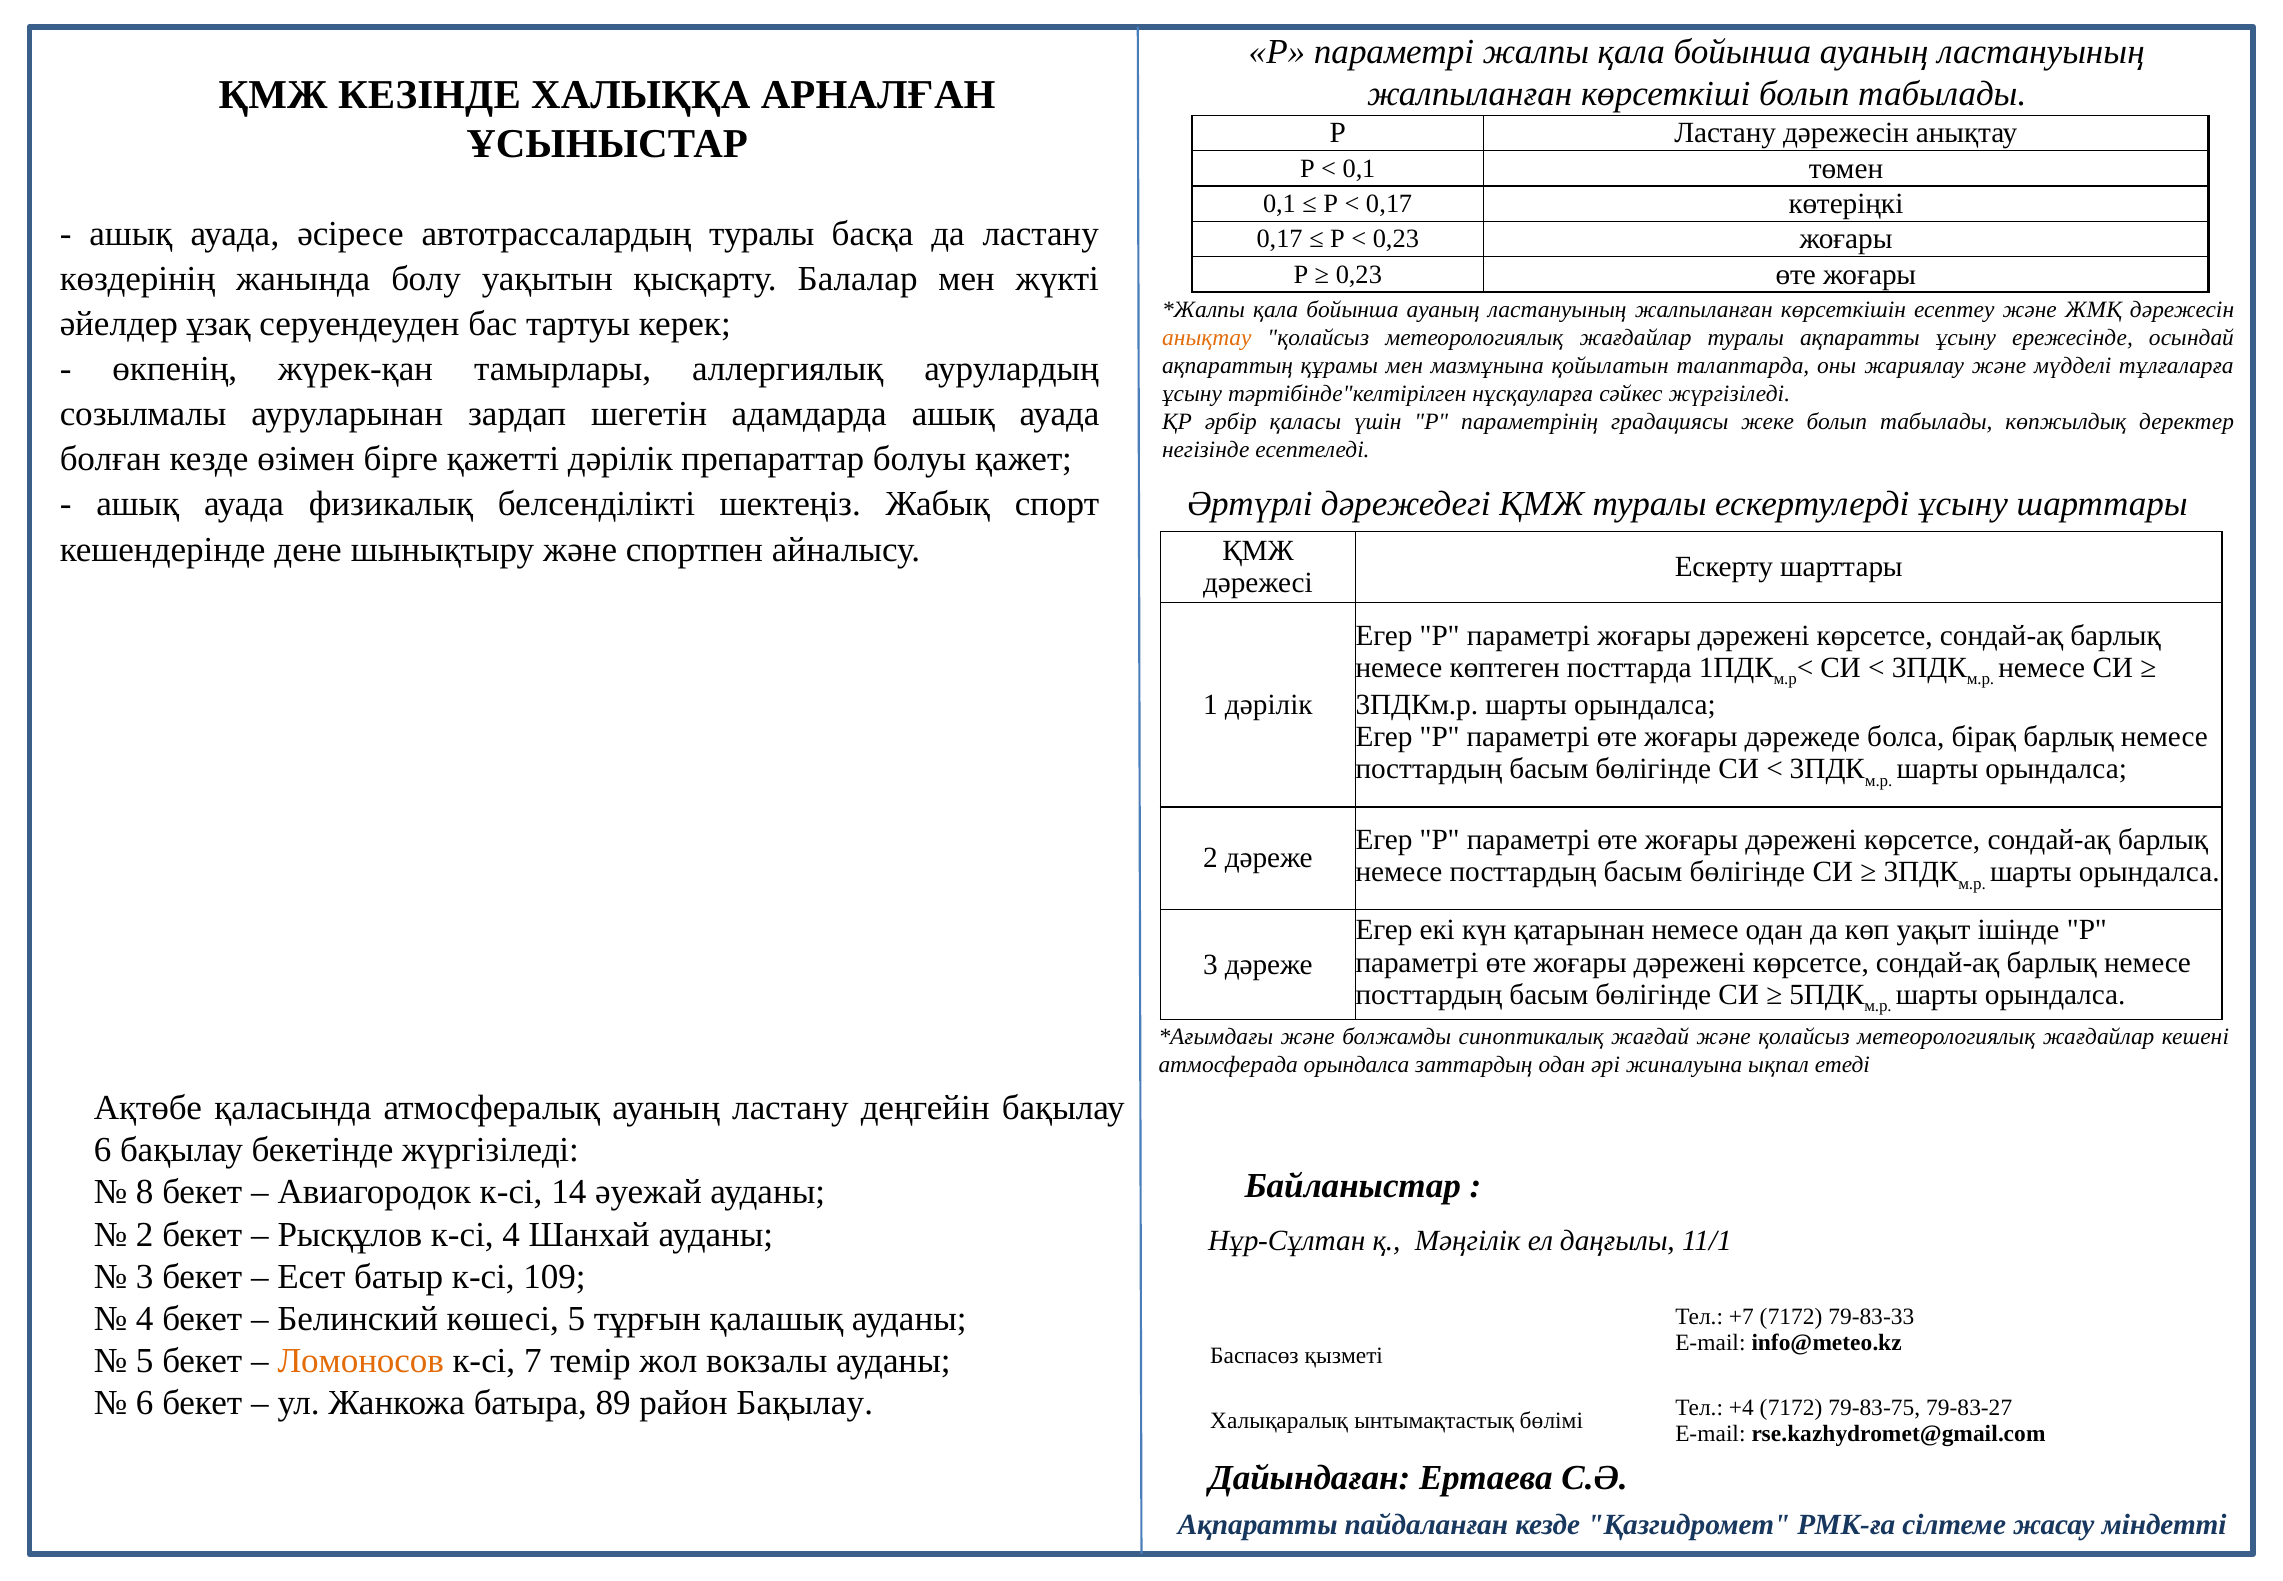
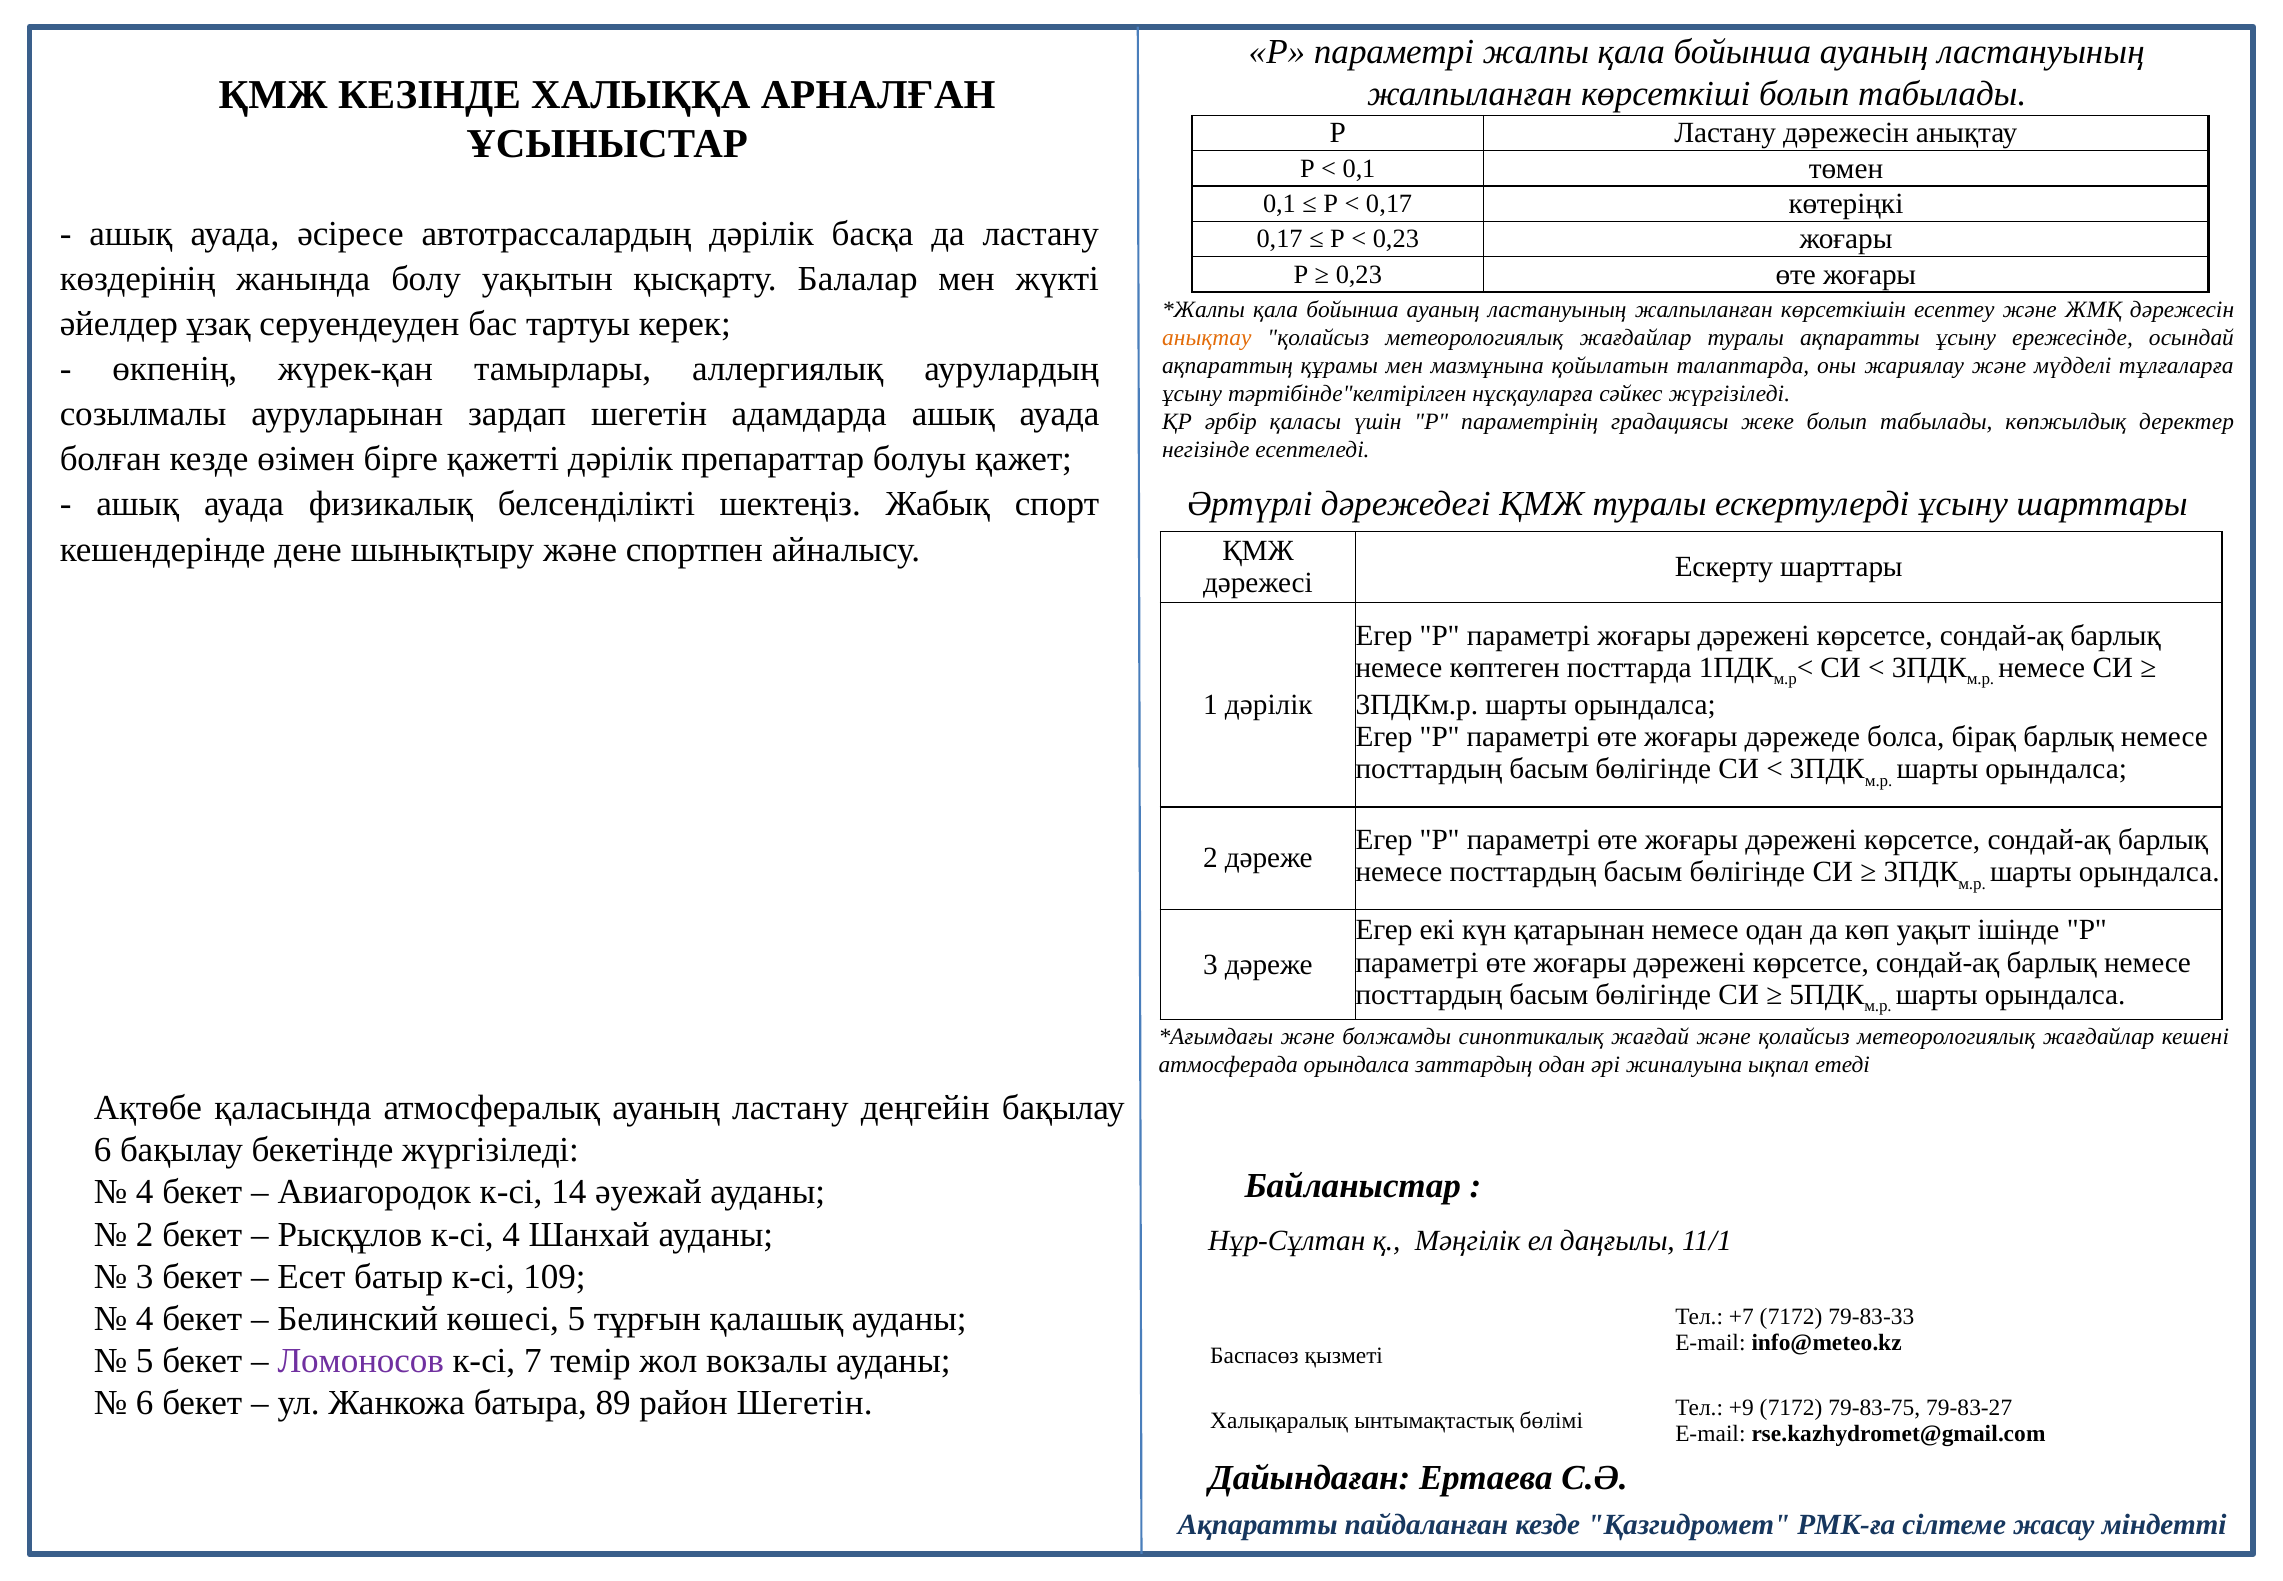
автотрассалардың туралы: туралы -> дәрілік
8 at (145, 1192): 8 -> 4
Ломоносов colour: orange -> purple
район Бақылау: Бақылау -> Шегетін
+4: +4 -> +9
